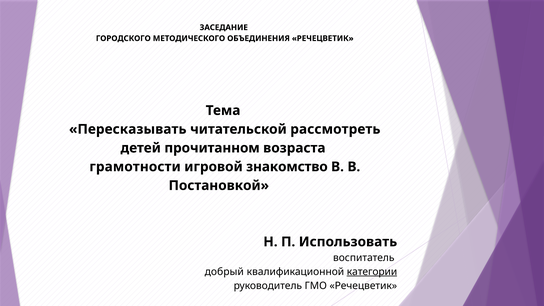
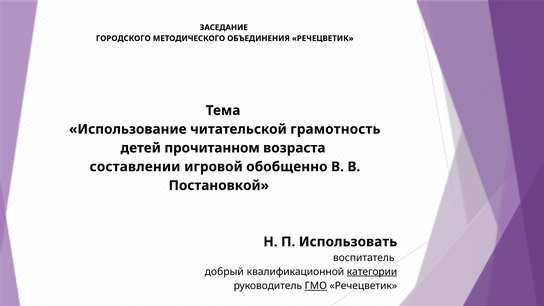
Пересказывать: Пересказывать -> Использование
рассмотреть: рассмотреть -> грамотность
грамотности: грамотности -> составлении
знакомство: знакомство -> обобщенно
ГМО underline: none -> present
